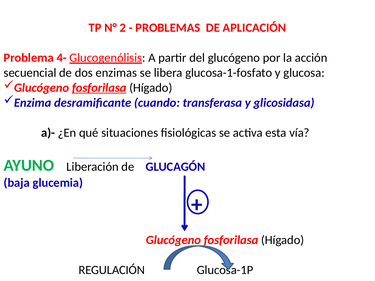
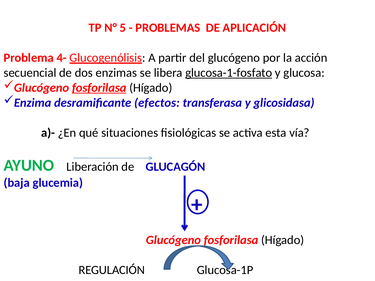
2: 2 -> 5
glucosa-1-fosfato underline: none -> present
cuando: cuando -> efectos
